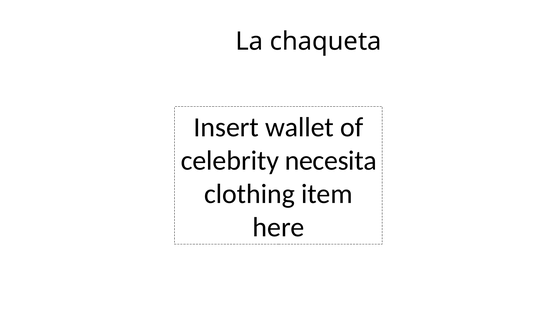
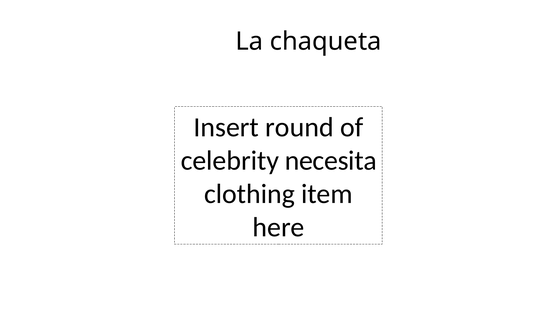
wallet: wallet -> round
